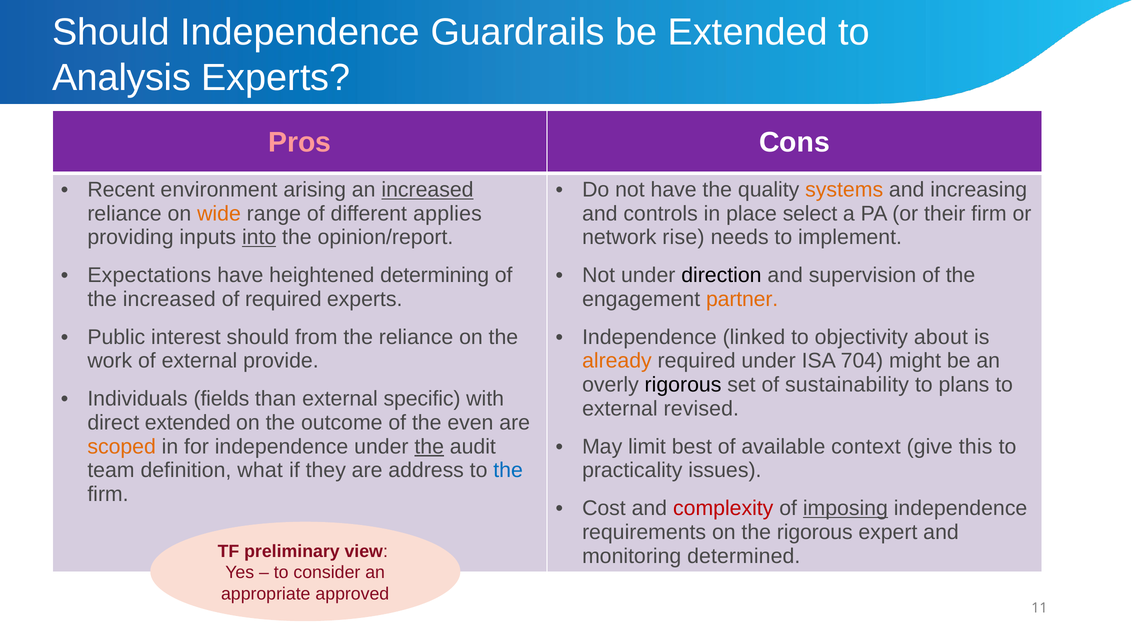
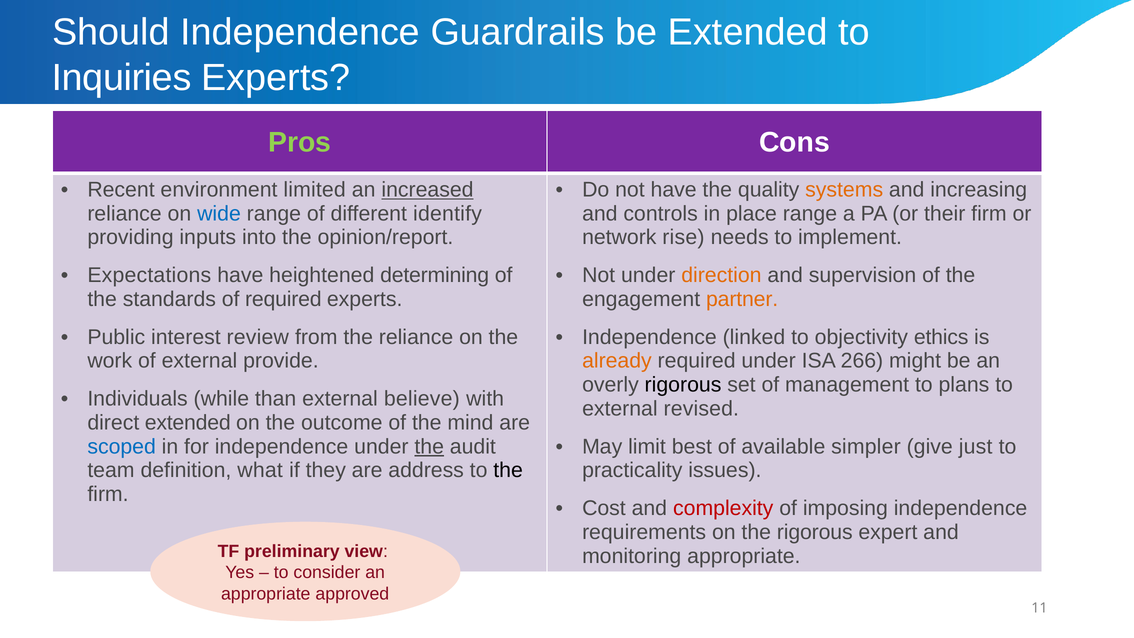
Analysis: Analysis -> Inquiries
Pros colour: pink -> light green
arising: arising -> limited
wide colour: orange -> blue
applies: applies -> identify
place select: select -> range
into underline: present -> none
direction colour: black -> orange
the increased: increased -> standards
interest should: should -> review
about: about -> ethics
704: 704 -> 266
sustainability: sustainability -> management
fields: fields -> while
specific: specific -> believe
even: even -> mind
scoped colour: orange -> blue
context: context -> simpler
this: this -> just
the at (508, 470) colour: blue -> black
imposing underline: present -> none
monitoring determined: determined -> appropriate
